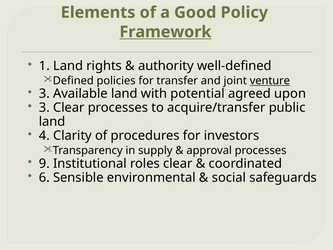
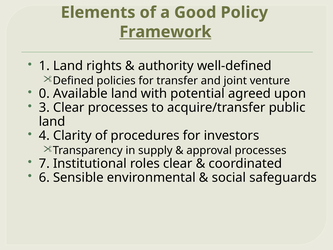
venture underline: present -> none
3 at (44, 94): 3 -> 0
9: 9 -> 7
